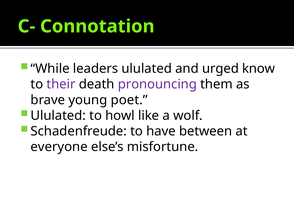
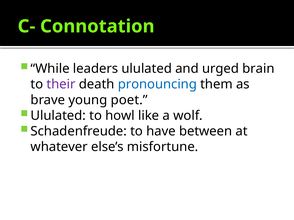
know: know -> brain
pronouncing colour: purple -> blue
everyone: everyone -> whatever
